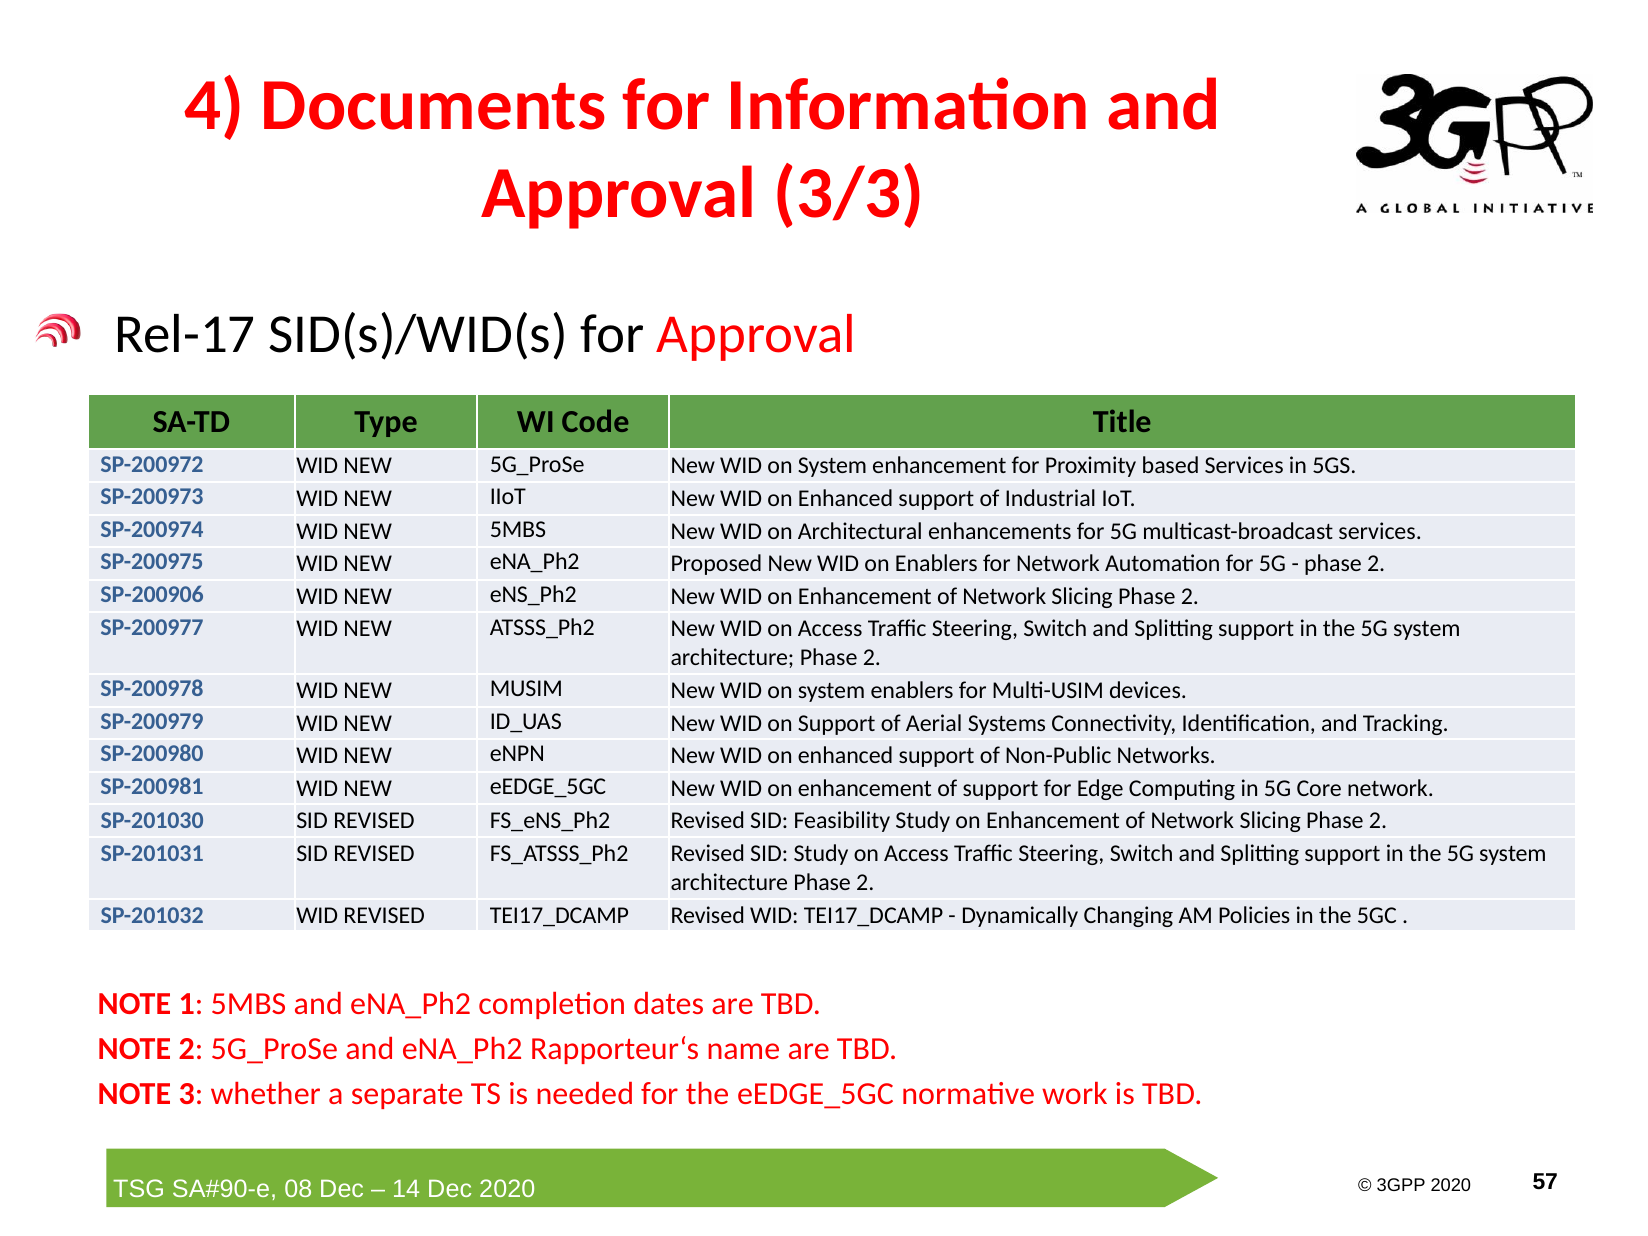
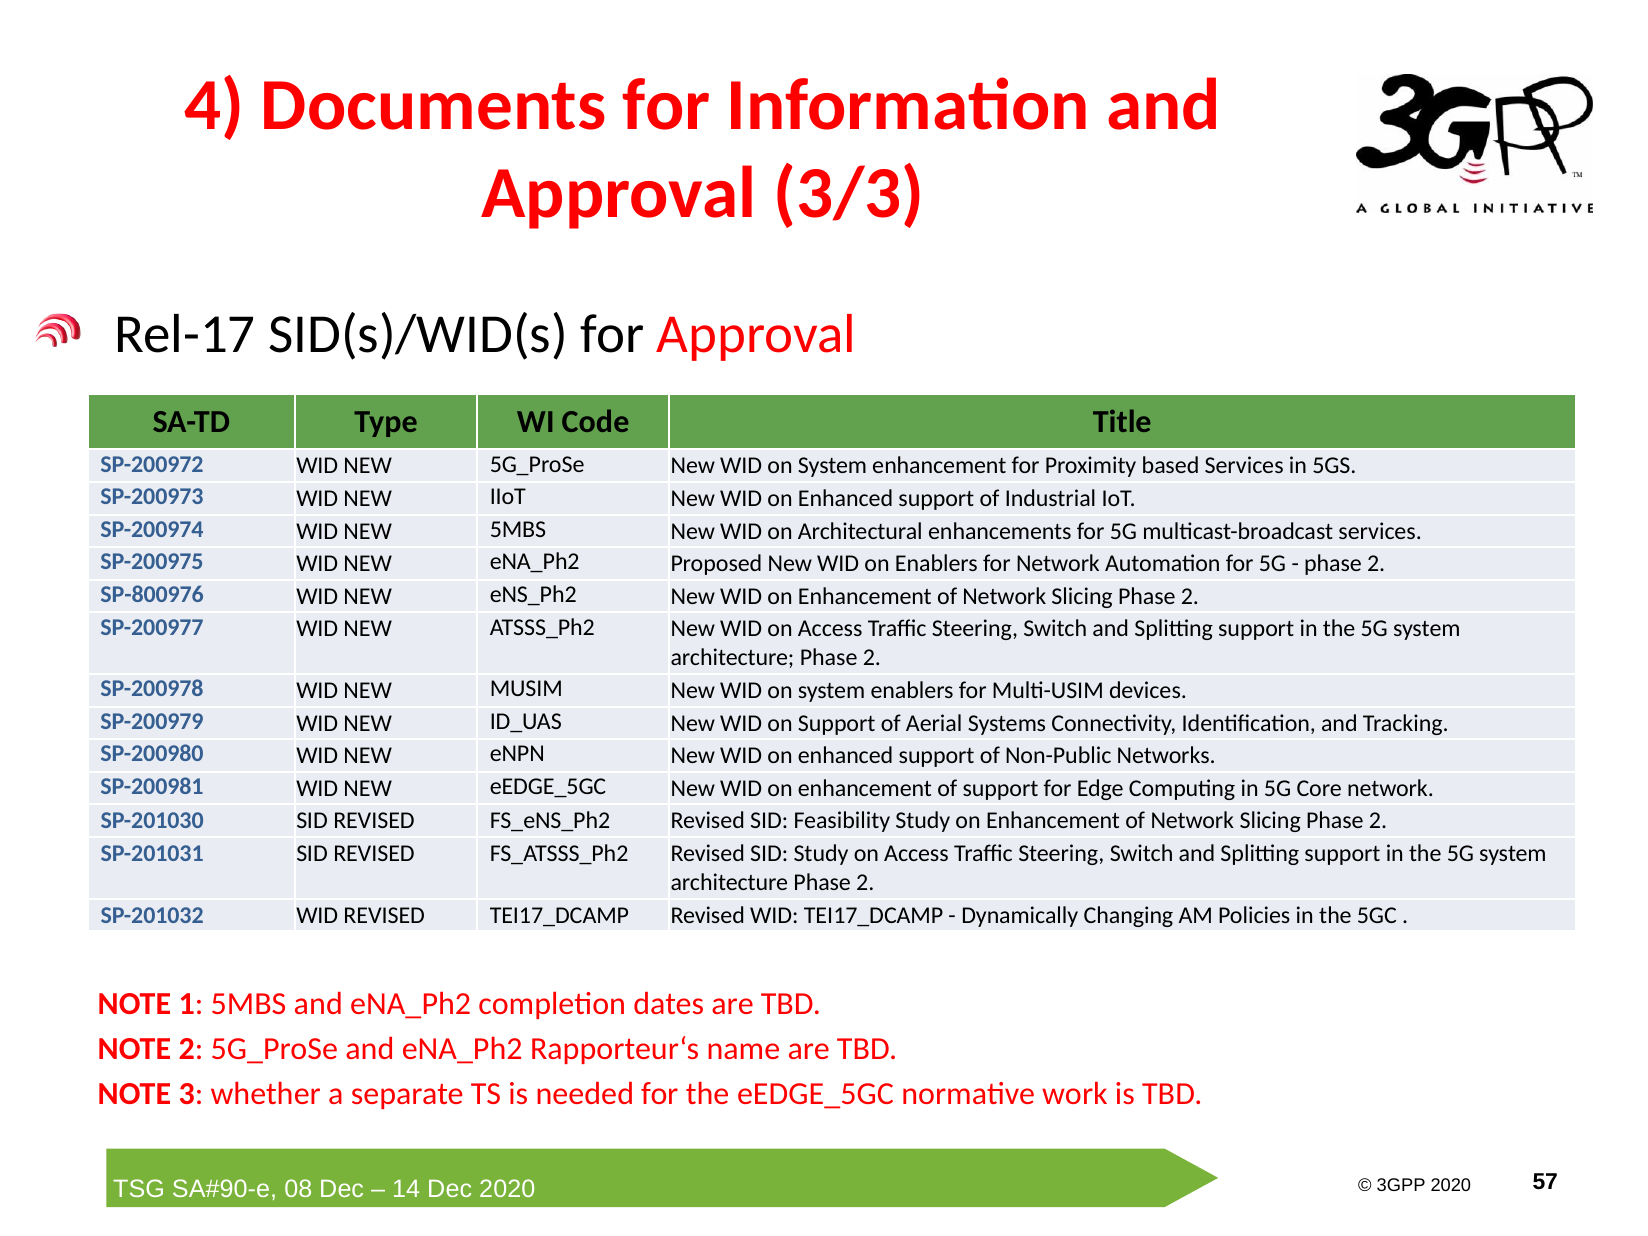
SP-200906: SP-200906 -> SP-800976
